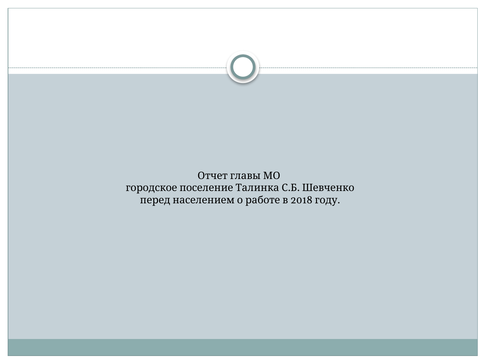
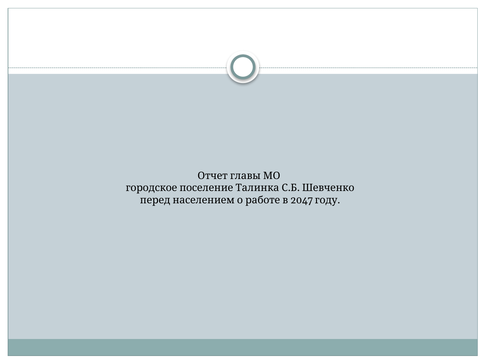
2018: 2018 -> 2047
